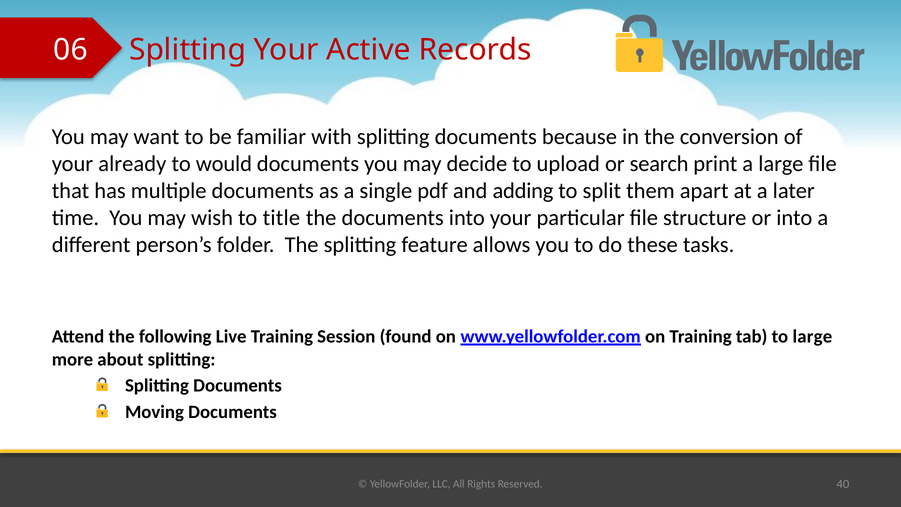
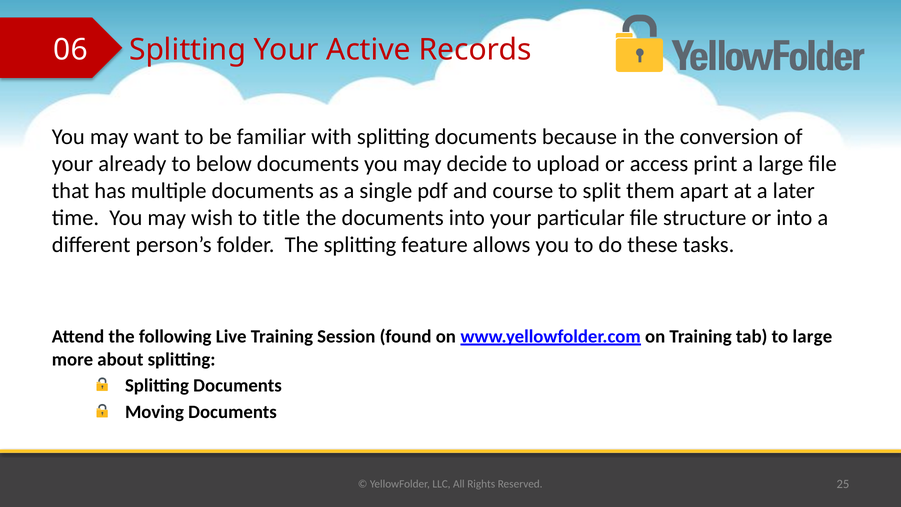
would: would -> below
search: search -> access
adding: adding -> course
40: 40 -> 25
